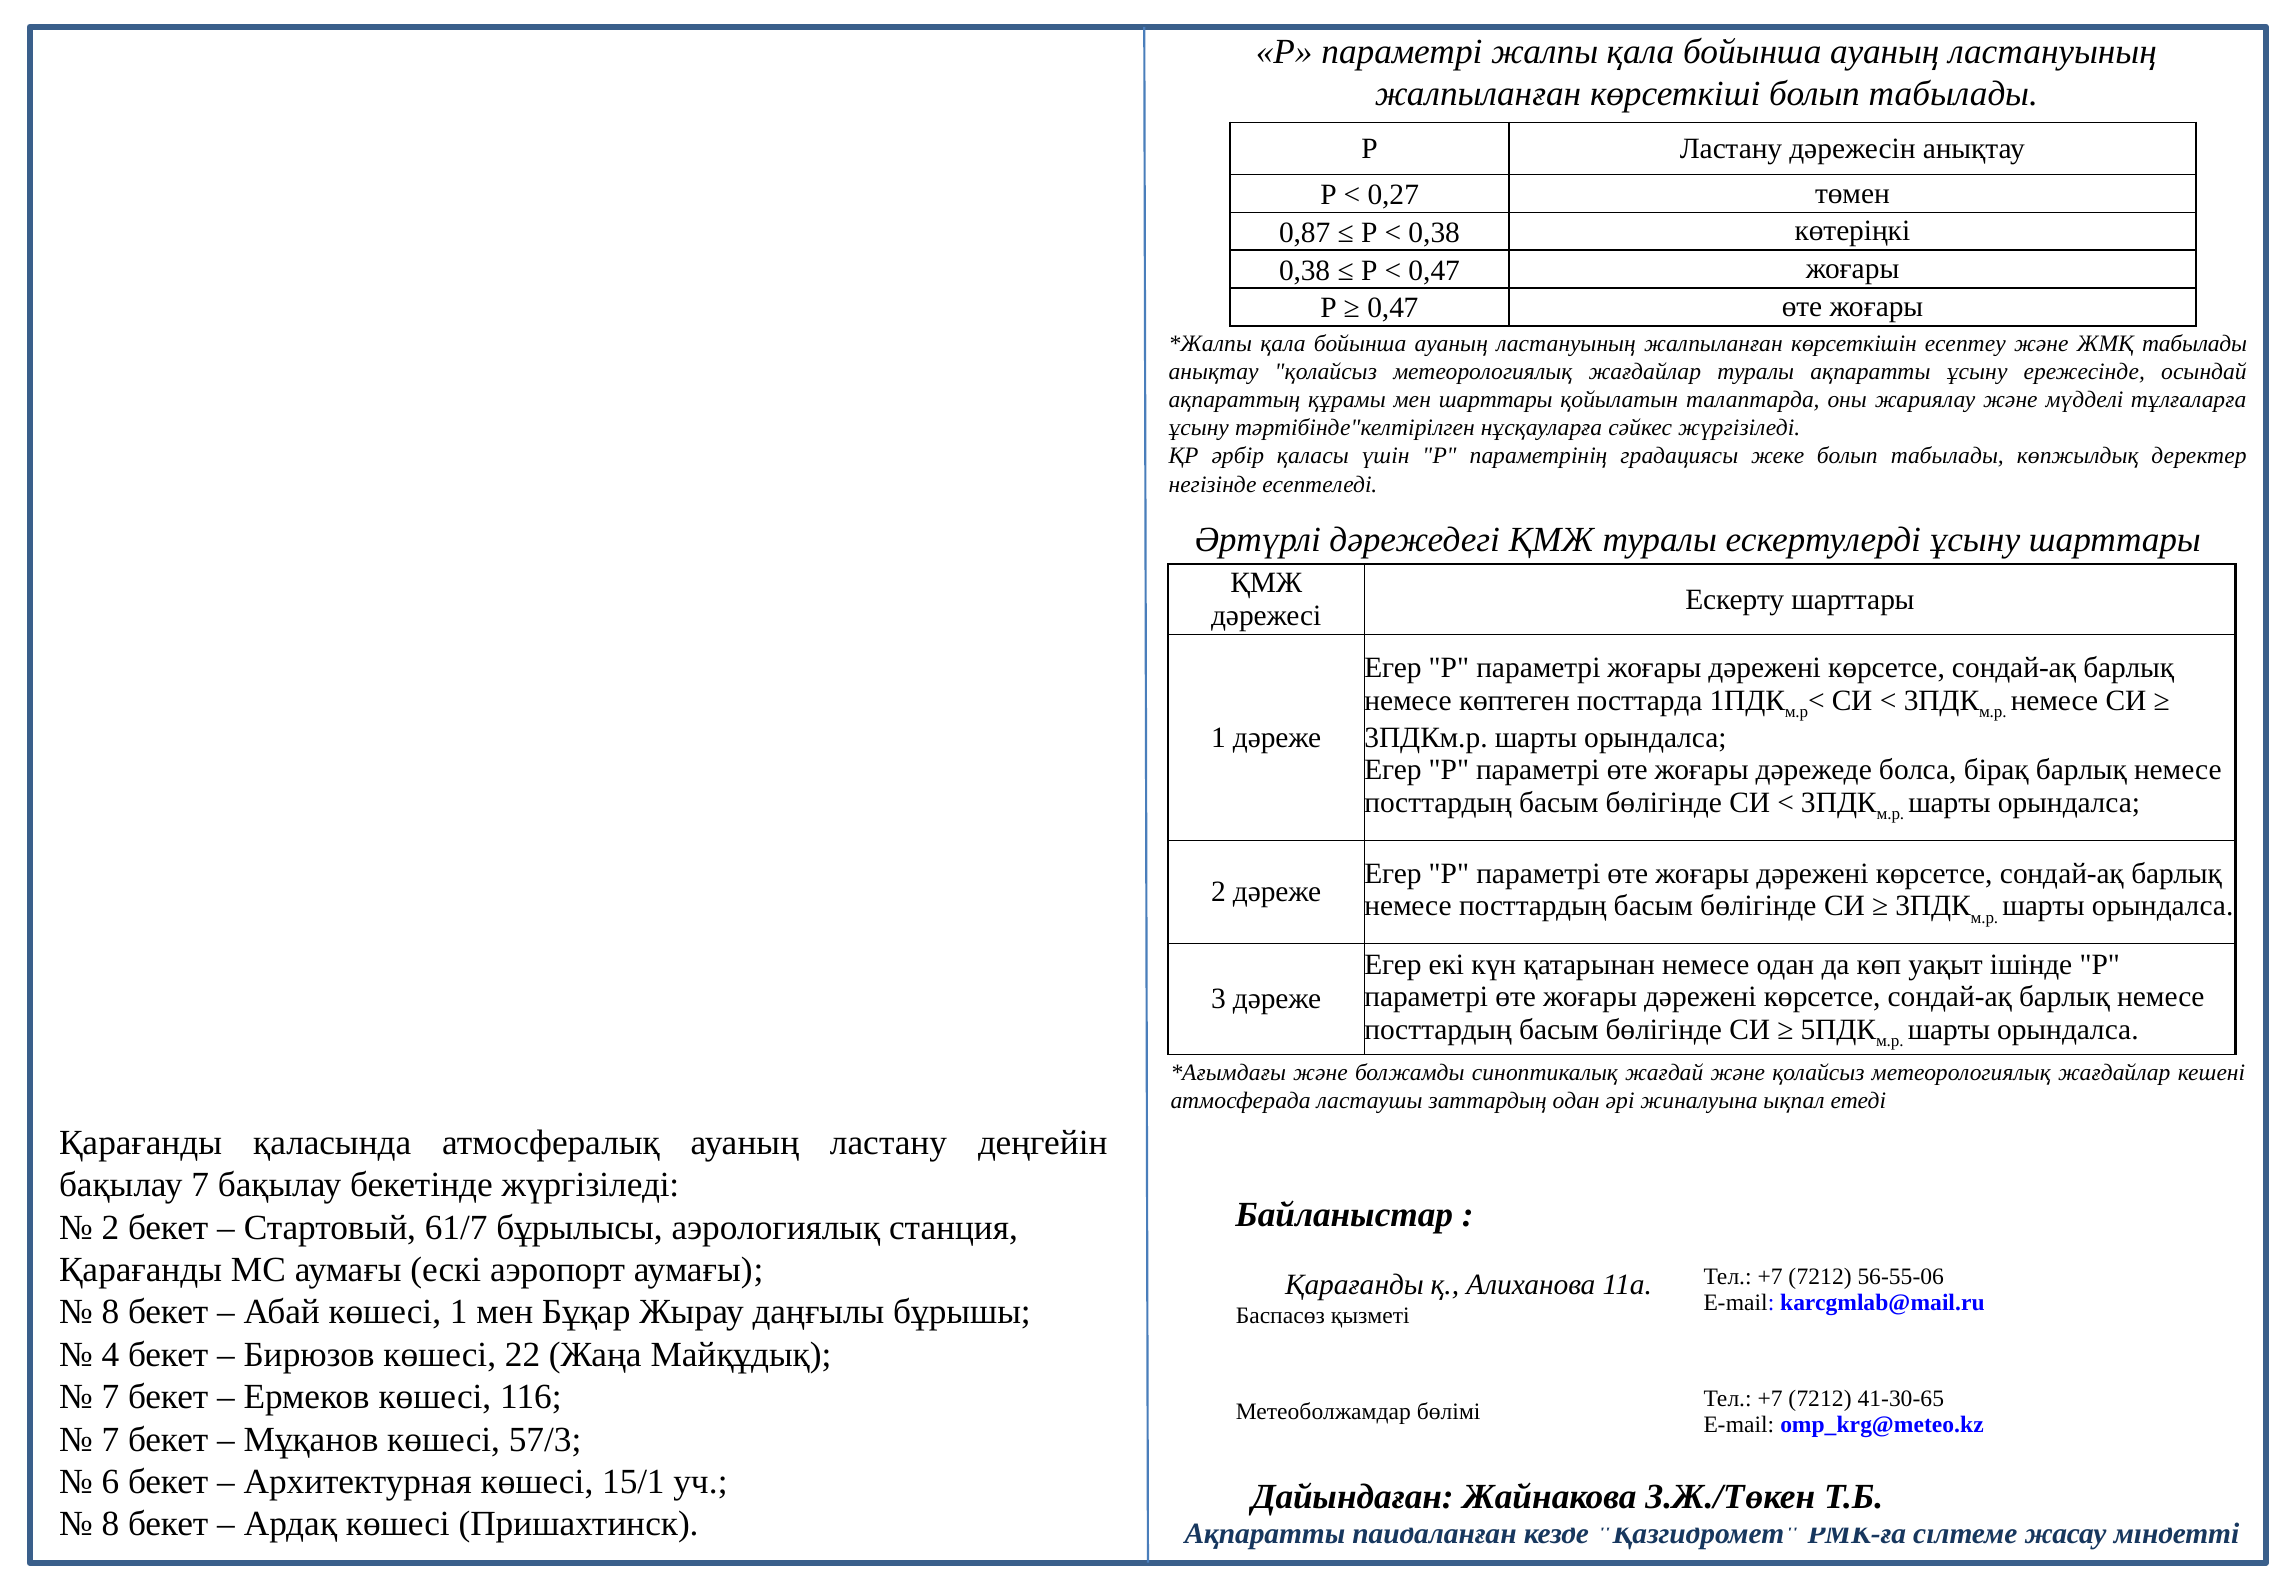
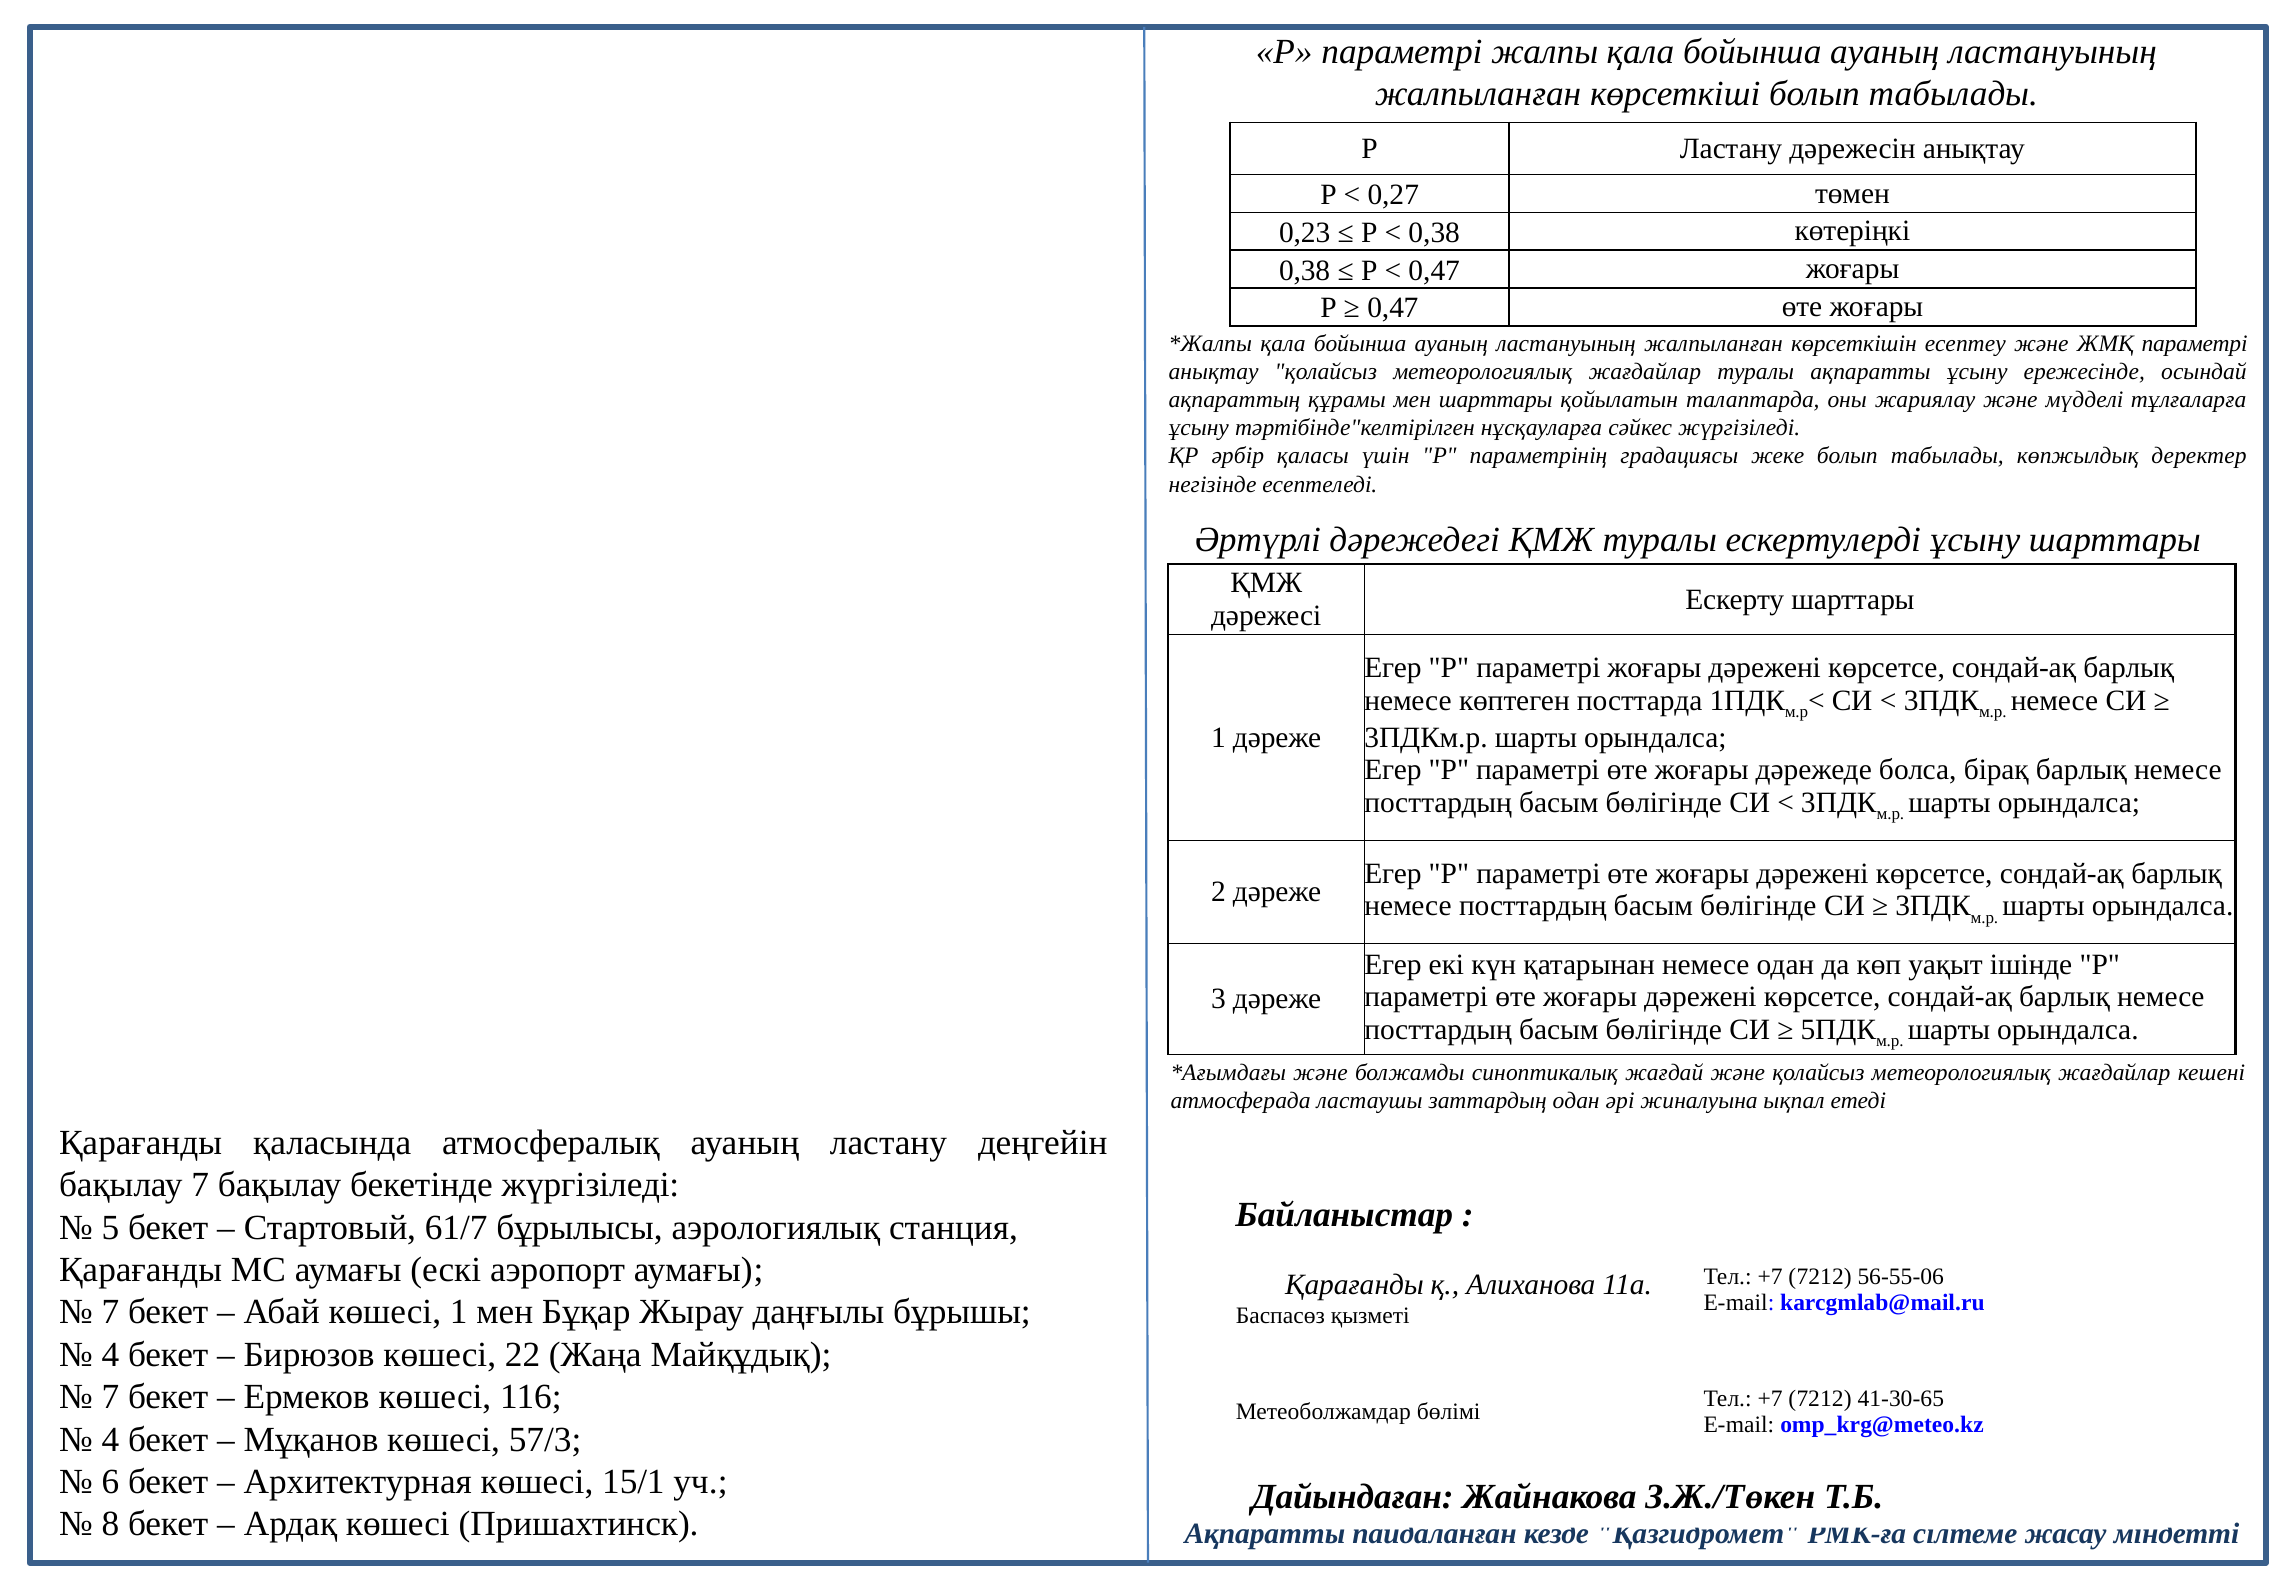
0,87: 0,87 -> 0,23
ЖМҚ табылады: табылады -> параметрі
2 at (110, 1227): 2 -> 5
8 at (110, 1312): 8 -> 7
7 at (110, 1439): 7 -> 4
